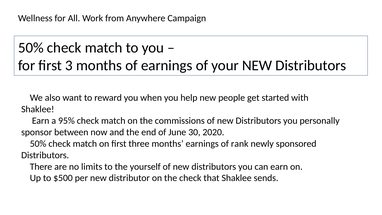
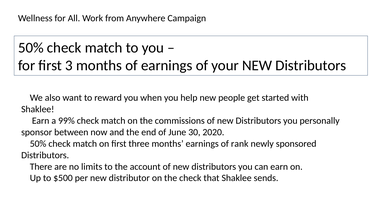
95%: 95% -> 99%
yourself: yourself -> account
